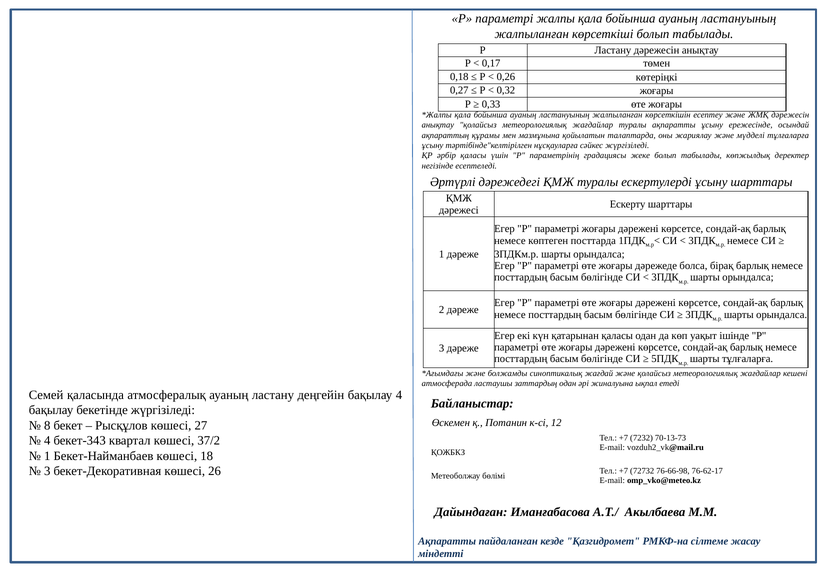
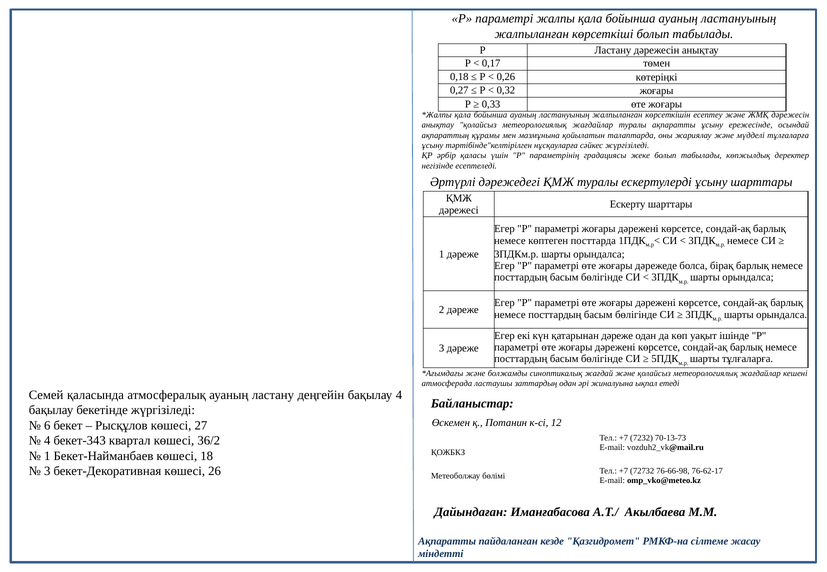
қатарынан қаласы: қаласы -> дәреже
8: 8 -> 6
37/2: 37/2 -> 36/2
